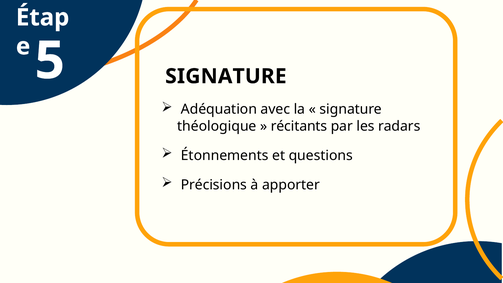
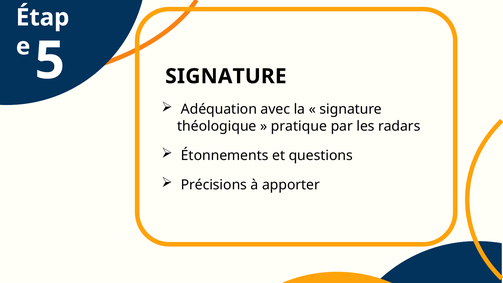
récitants: récitants -> pratique
